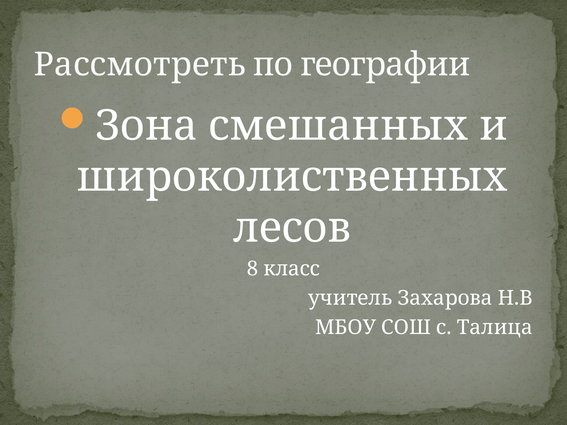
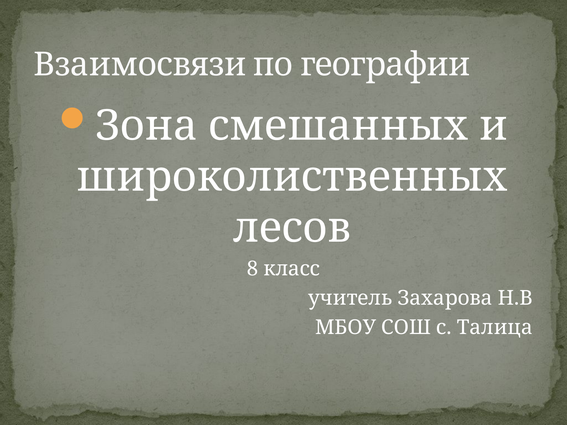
Рассмотреть: Рассмотреть -> Взаимосвязи
